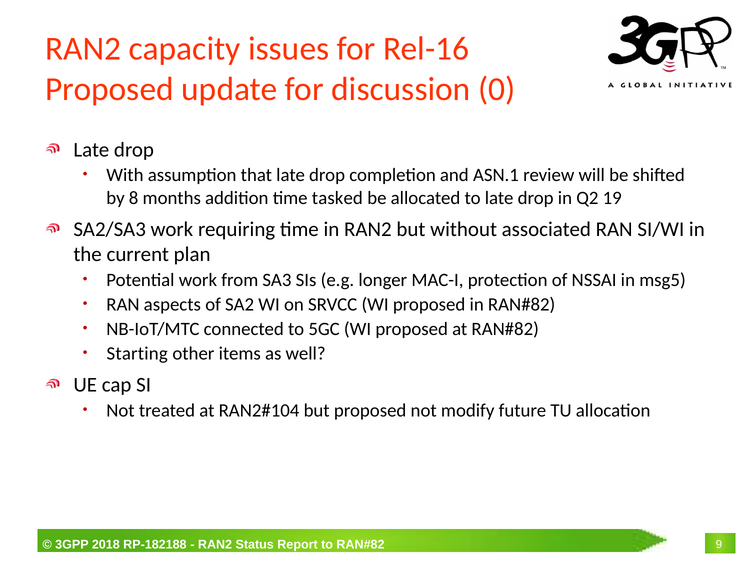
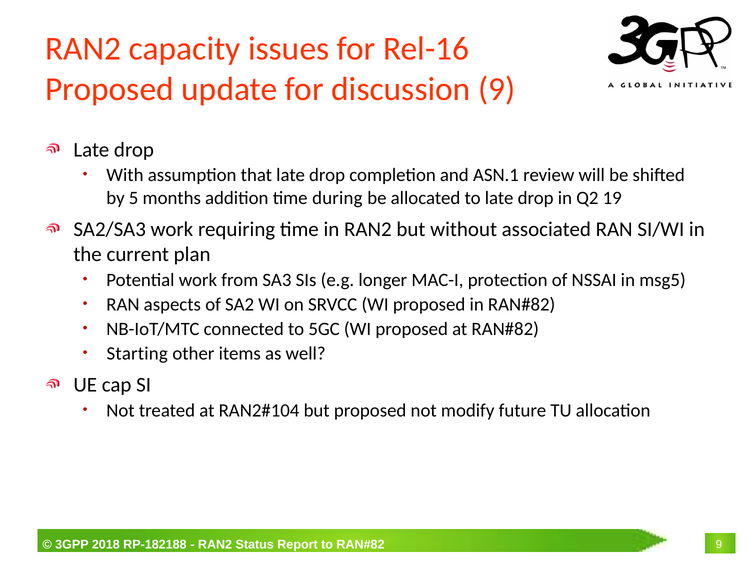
discussion 0: 0 -> 9
8: 8 -> 5
tasked: tasked -> during
